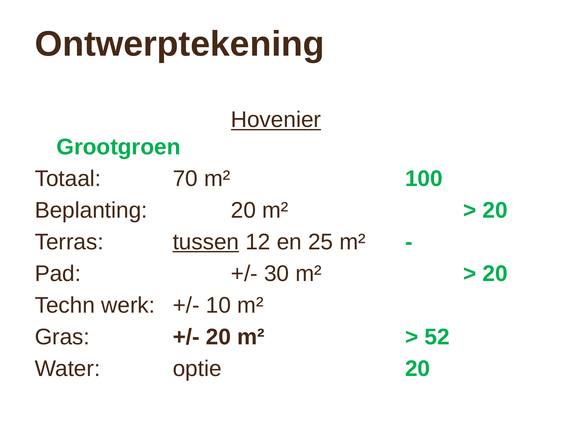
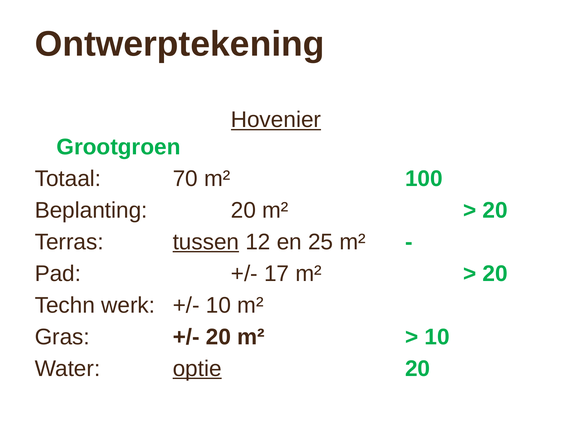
30: 30 -> 17
52 at (437, 337): 52 -> 10
optie underline: none -> present
